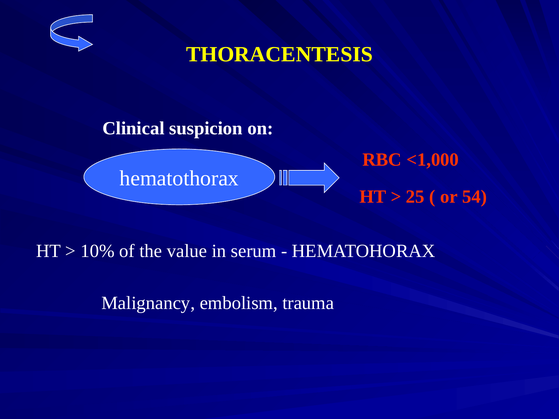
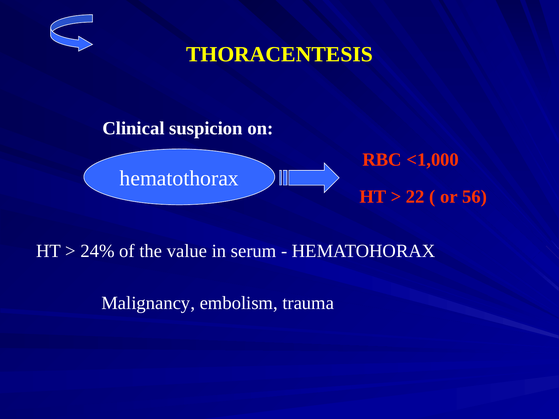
25: 25 -> 22
54: 54 -> 56
10%: 10% -> 24%
